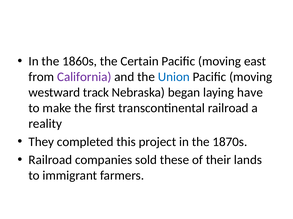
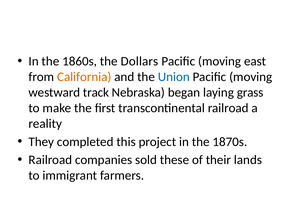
Certain: Certain -> Dollars
California colour: purple -> orange
have: have -> grass
